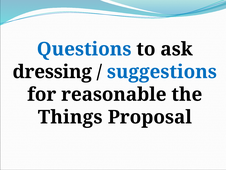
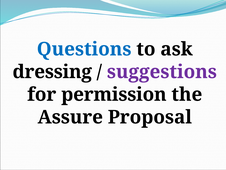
suggestions colour: blue -> purple
reasonable: reasonable -> permission
Things: Things -> Assure
